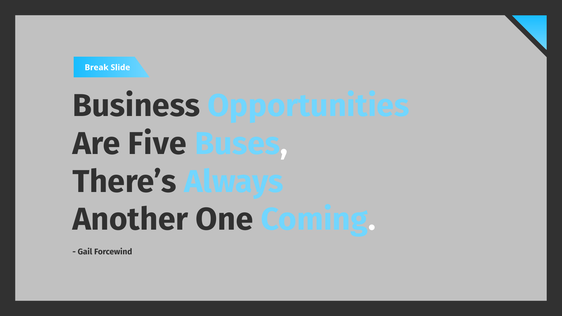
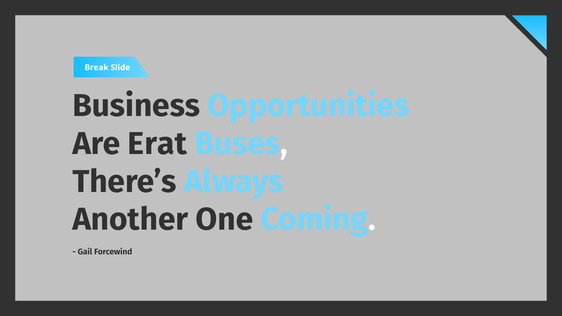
Five: Five -> Erat
